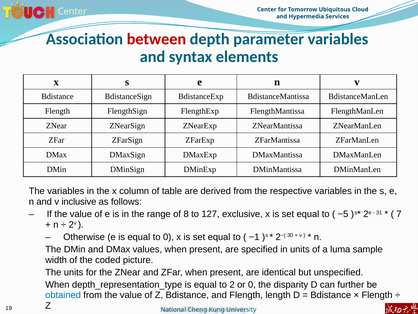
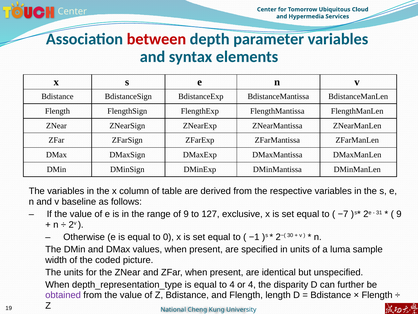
inclusive: inclusive -> baseline
of 8: 8 -> 9
−5: −5 -> −7
7 at (399, 214): 7 -> 9
to 2: 2 -> 4
or 0: 0 -> 4
obtained colour: blue -> purple
